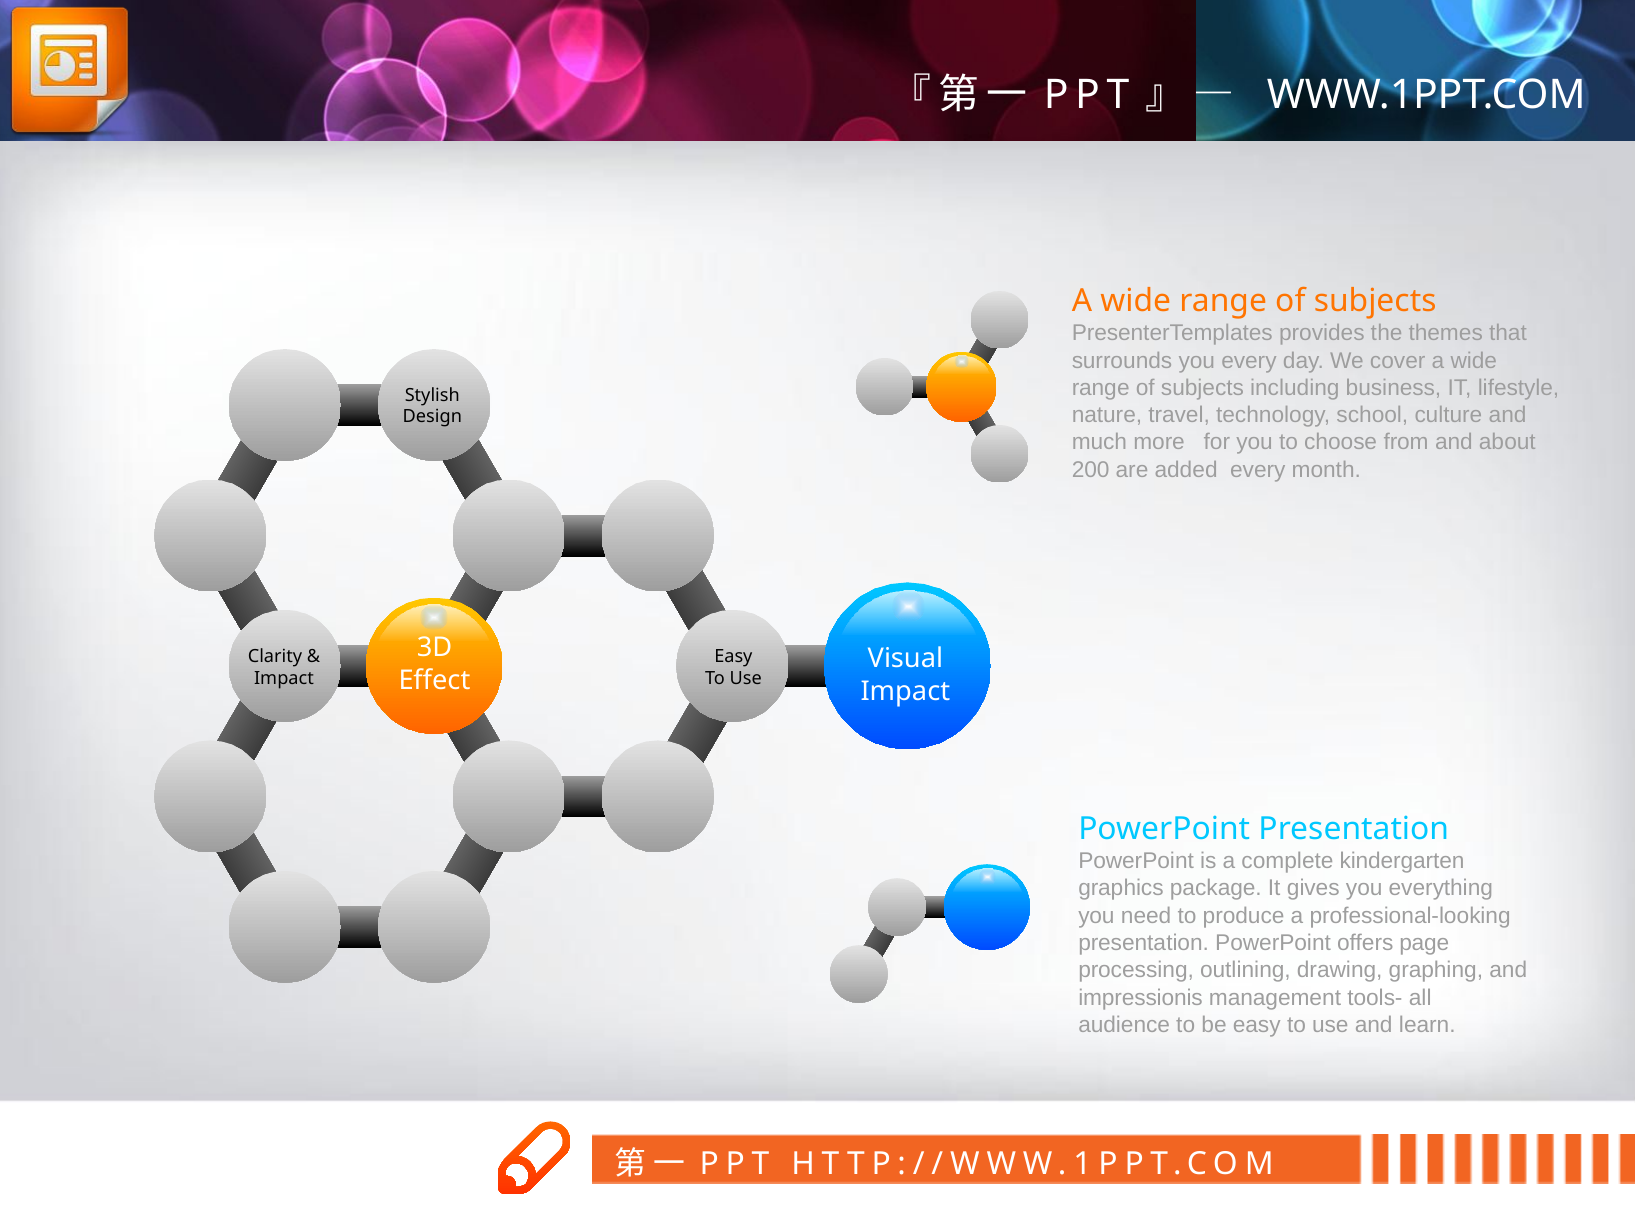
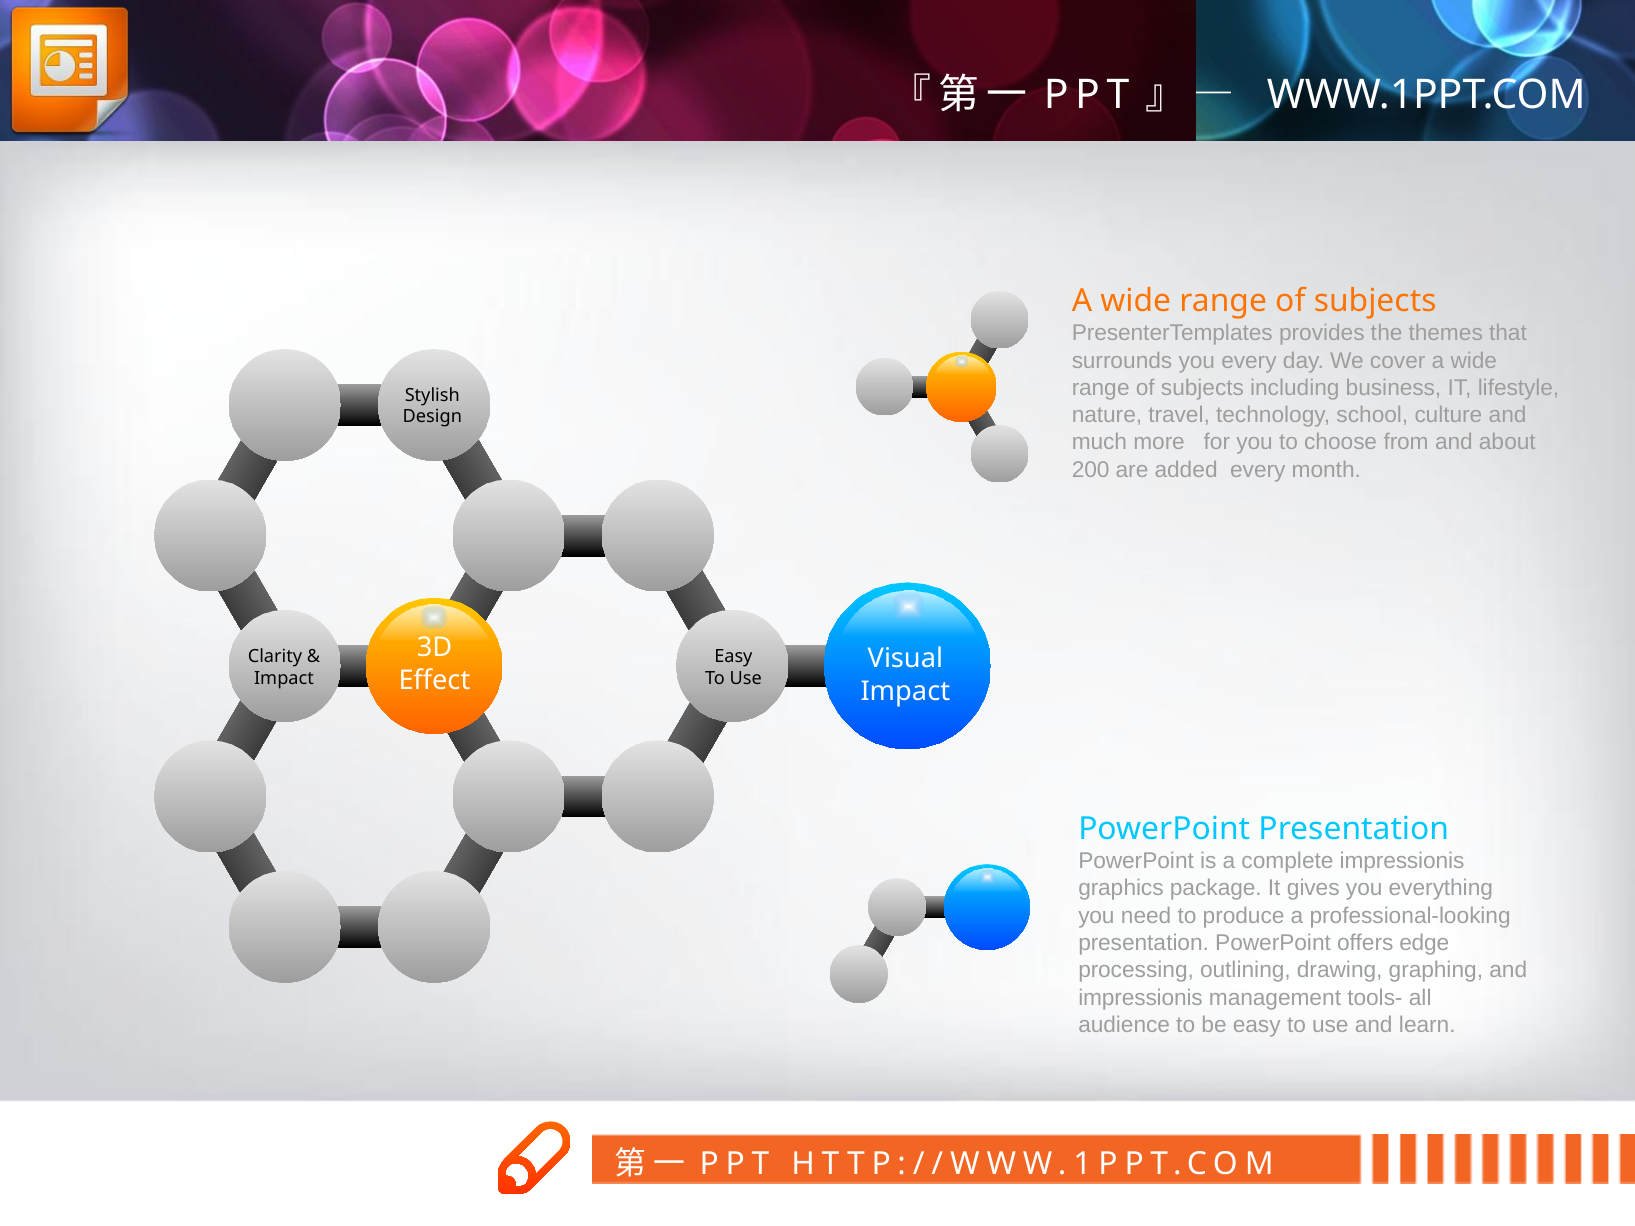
complete kindergarten: kindergarten -> impressionis
page: page -> edge
